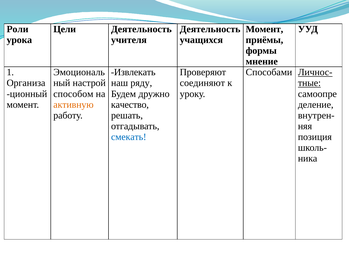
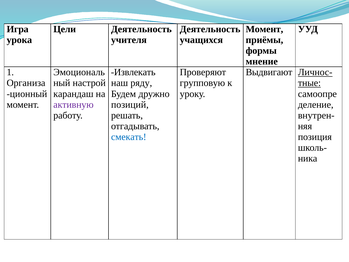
Роли: Роли -> Игра
Способами: Способами -> Выдвигают
соединяют: соединяют -> групповую
способом: способом -> карандаш
активную colour: orange -> purple
качество: качество -> позиций
